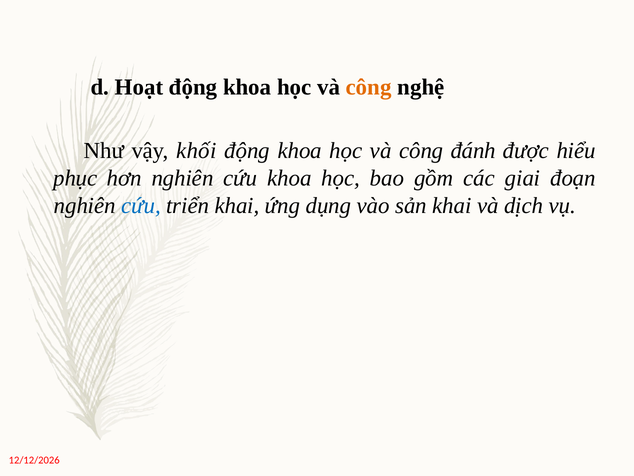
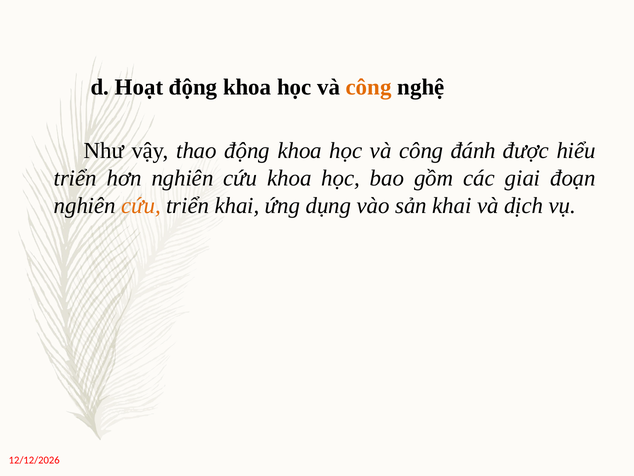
khối: khối -> thao
phục at (75, 178): phục -> triển
cứu at (141, 205) colour: blue -> orange
